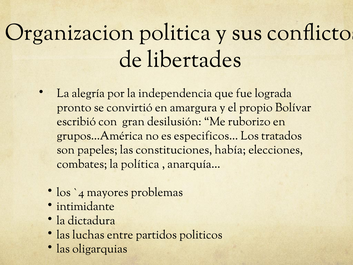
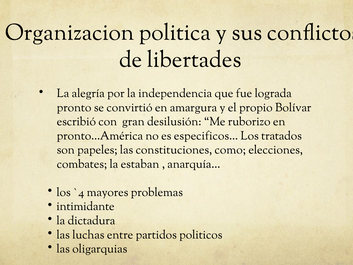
grupos…América: grupos…América -> pronto…América
había: había -> como
política: política -> estaban
